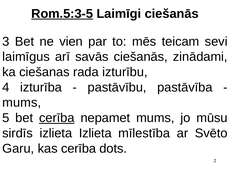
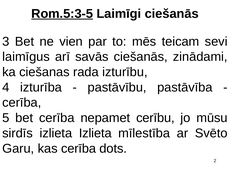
mums at (22, 103): mums -> cerība
cerība at (57, 118) underline: present -> none
nepamet mums: mums -> cerību
